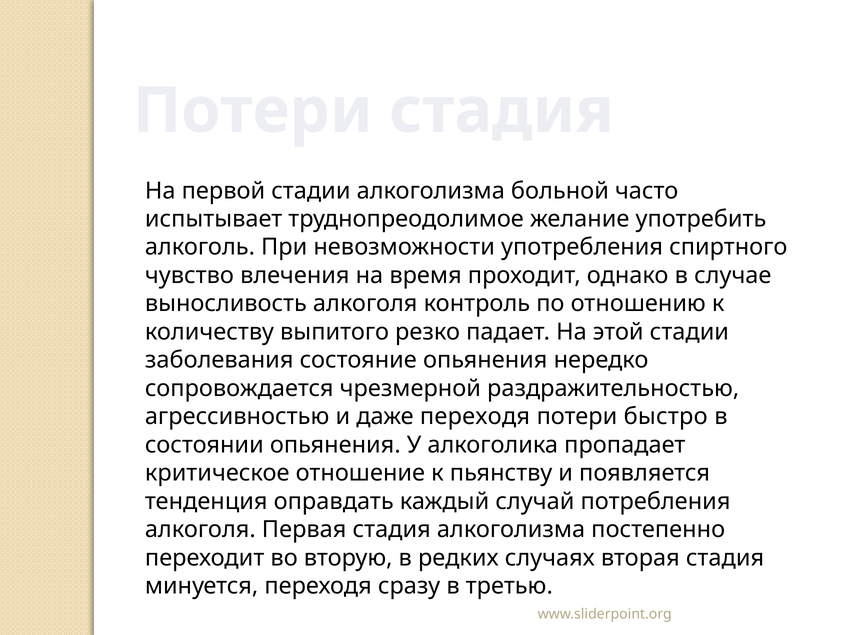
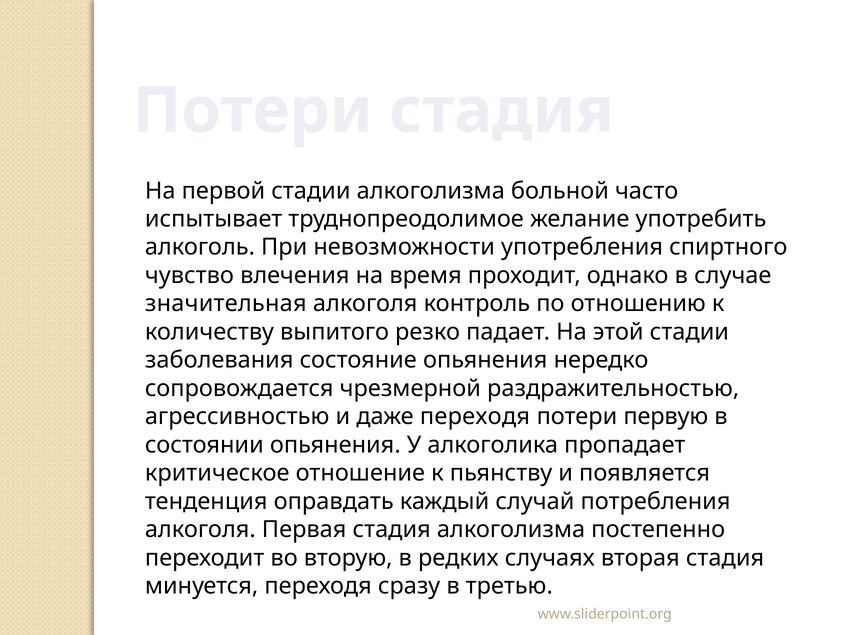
выносливость: выносливость -> значительная
быстро: быстро -> первую
